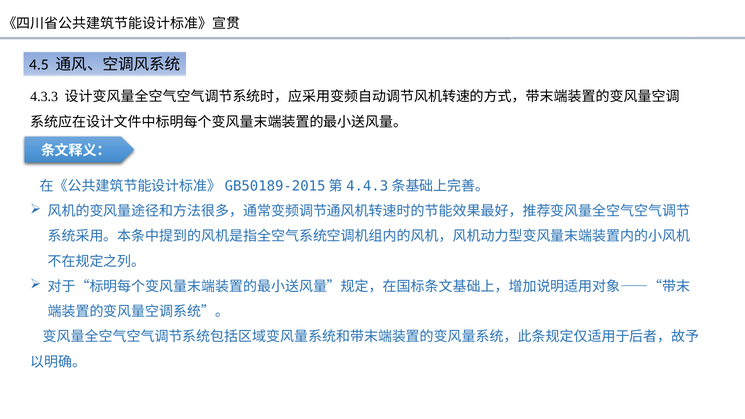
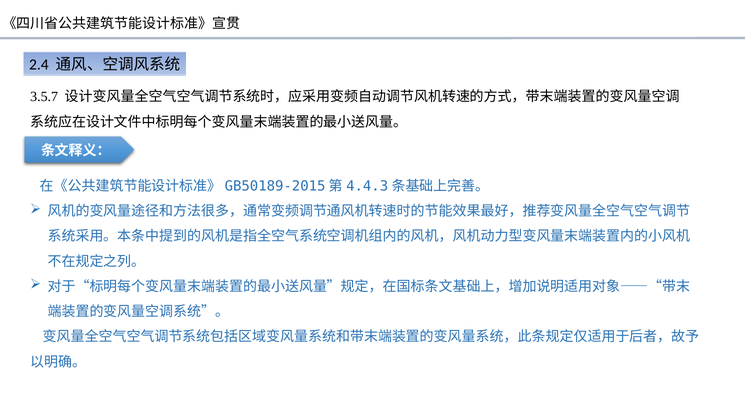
4.5: 4.5 -> 2.4
4.3.3: 4.3.3 -> 3.5.7
